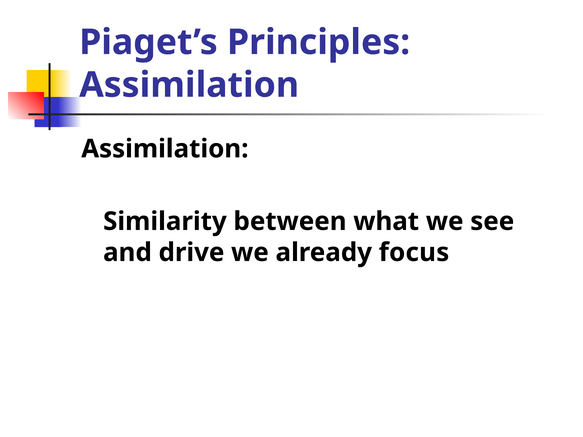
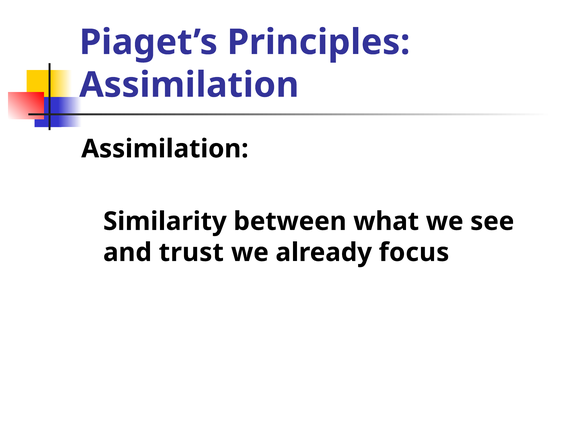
drive: drive -> trust
